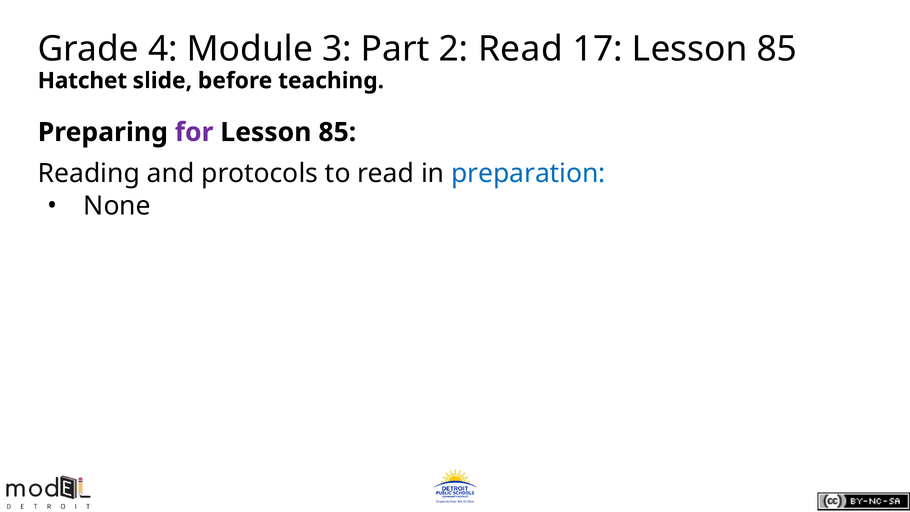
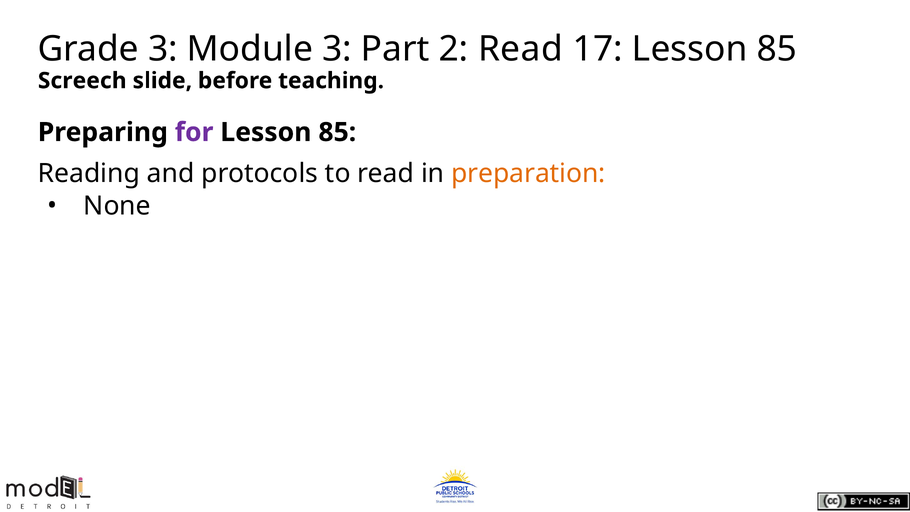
Grade 4: 4 -> 3
Hatchet: Hatchet -> Screech
preparation colour: blue -> orange
